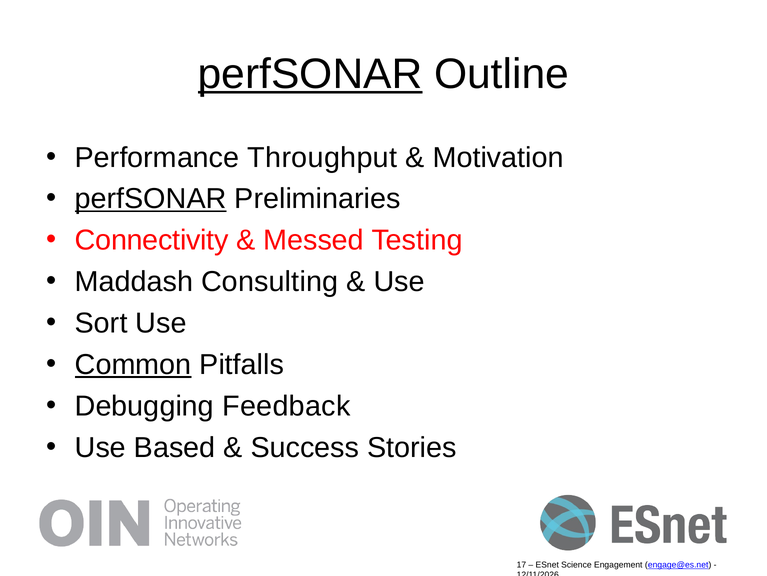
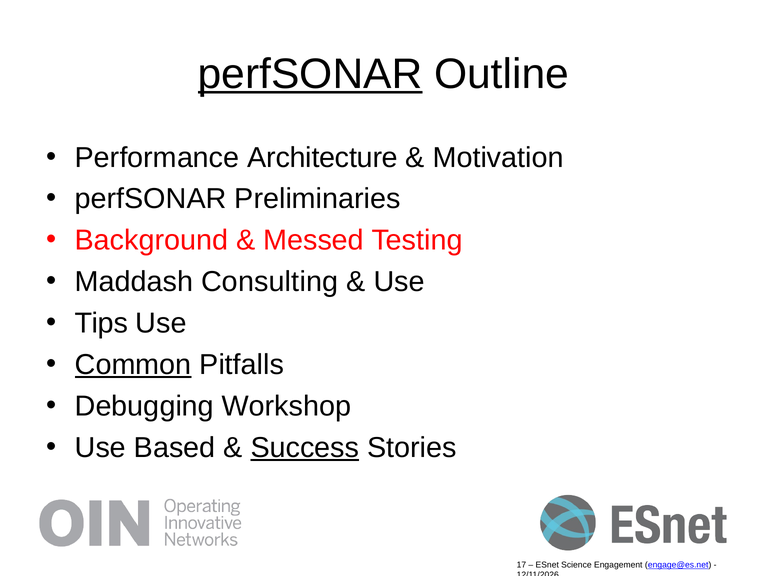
Throughput: Throughput -> Architecture
perfSONAR at (151, 199) underline: present -> none
Connectivity: Connectivity -> Background
Sort: Sort -> Tips
Feedback: Feedback -> Workshop
Success underline: none -> present
